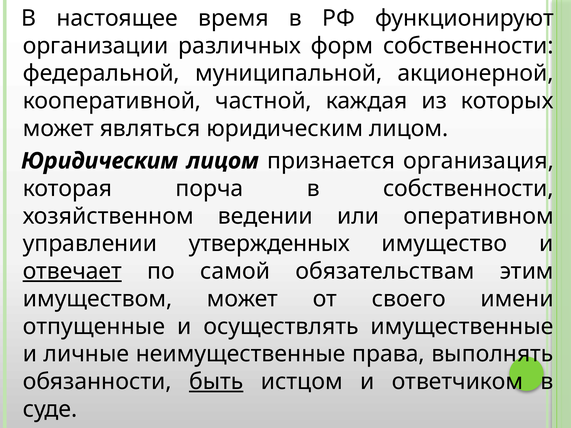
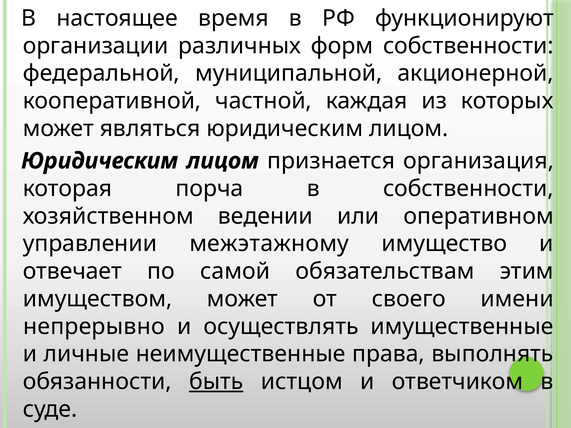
утвержденных: утвержденных -> межэтажному
отвечает underline: present -> none
отпущенные: отпущенные -> непрерывно
